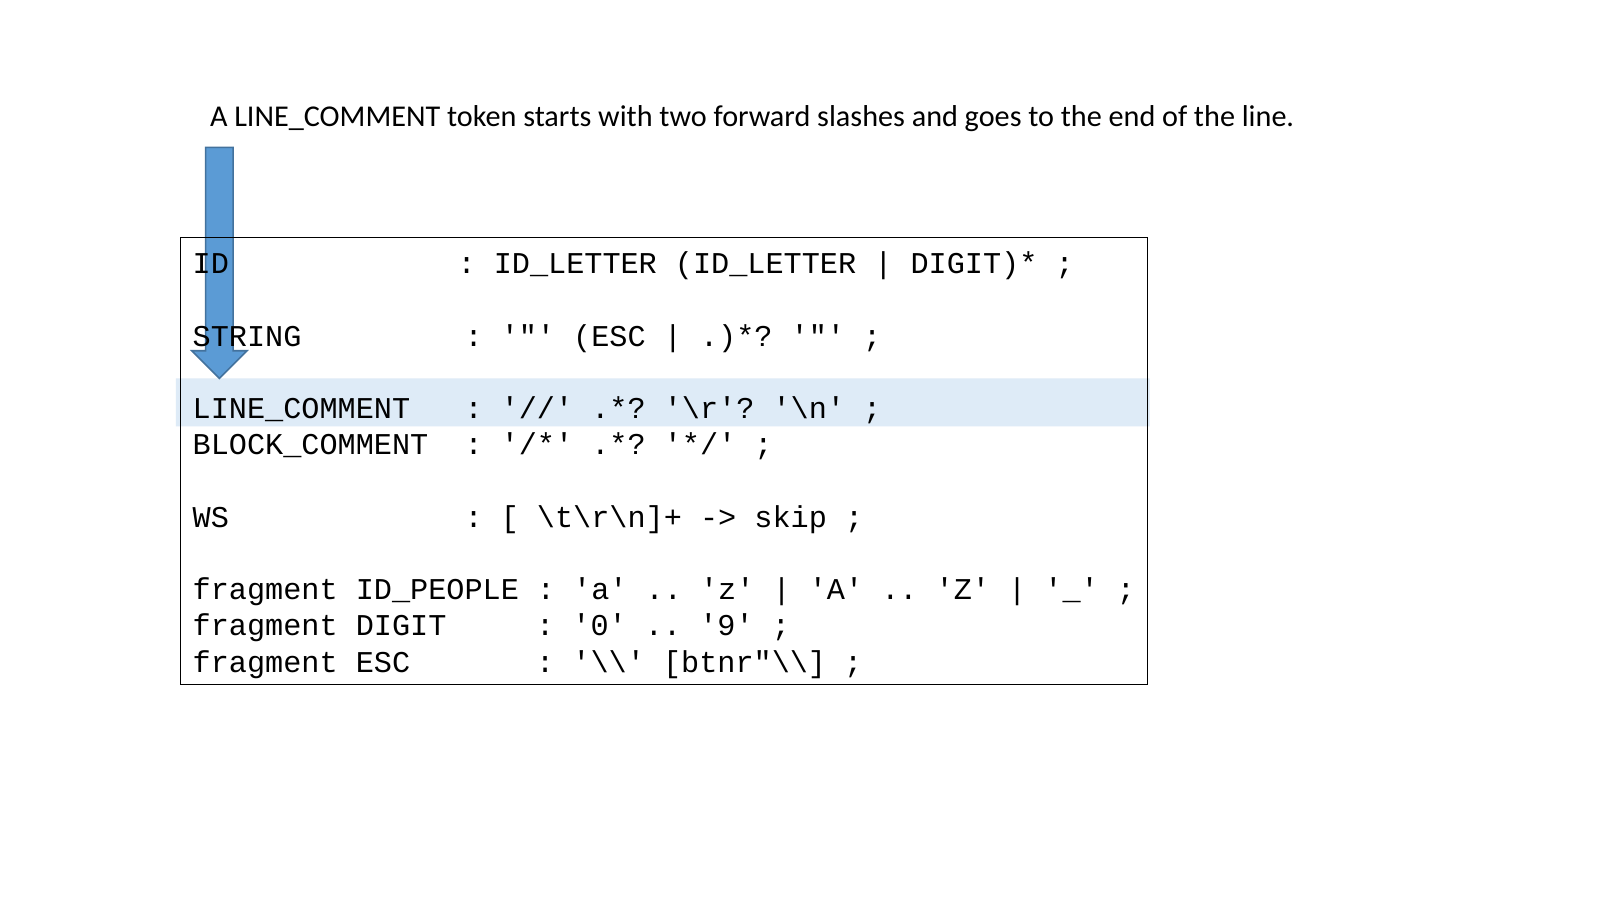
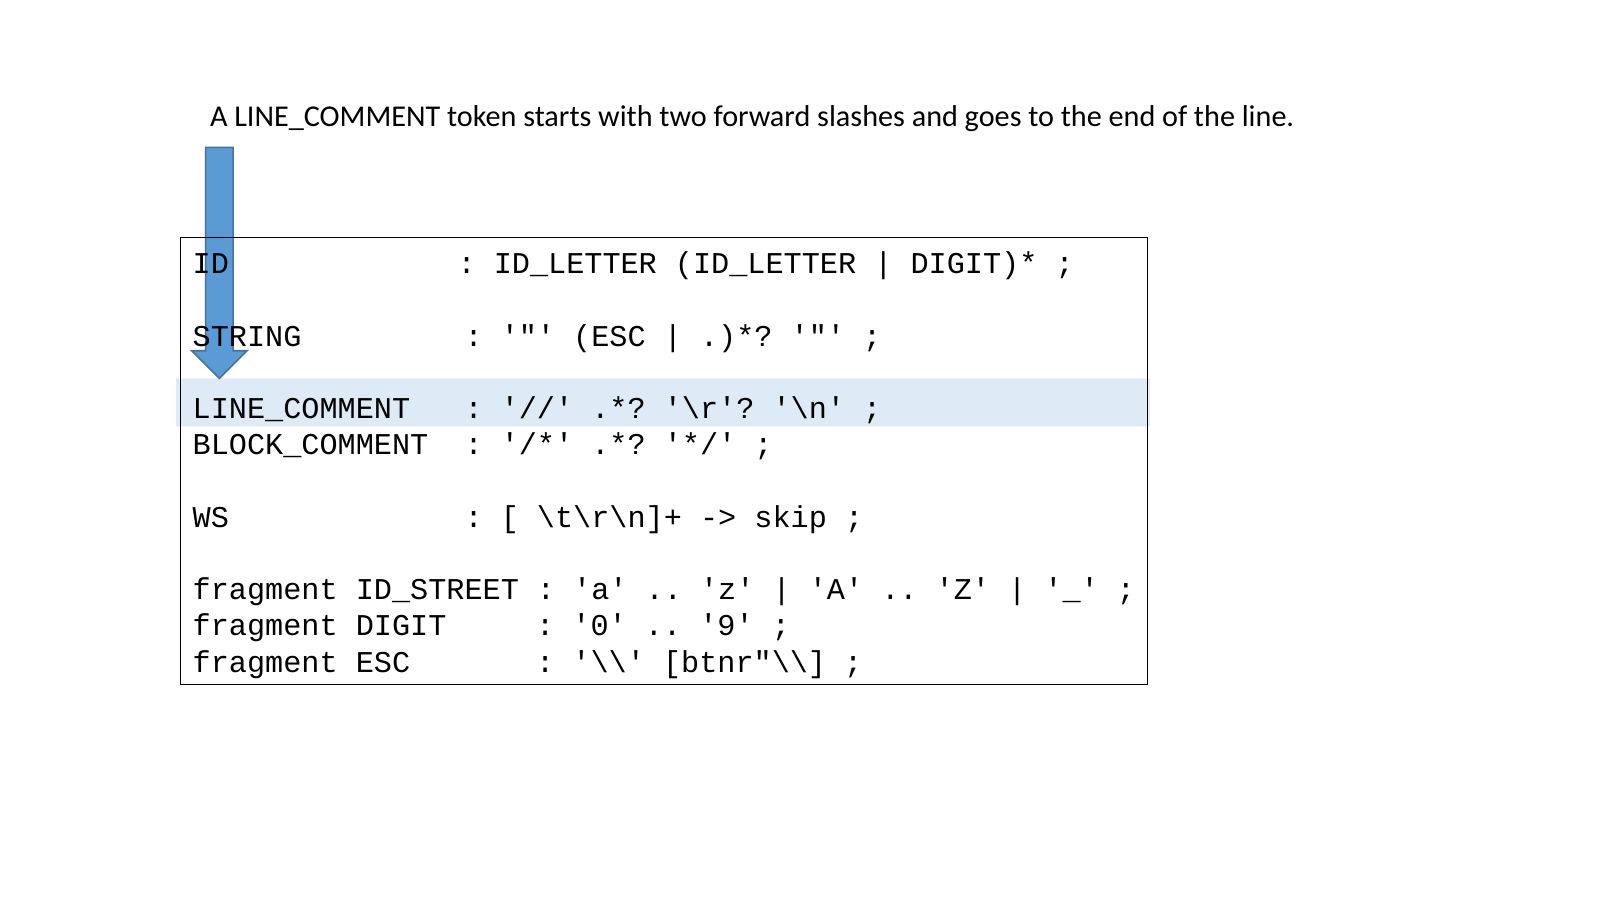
ID_PEOPLE: ID_PEOPLE -> ID_STREET
